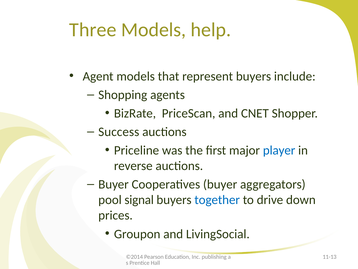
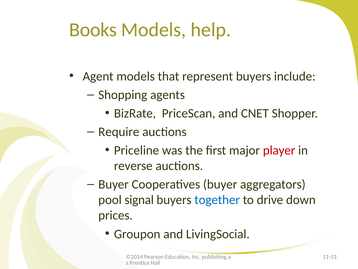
Three: Three -> Books
Success: Success -> Require
player colour: blue -> red
